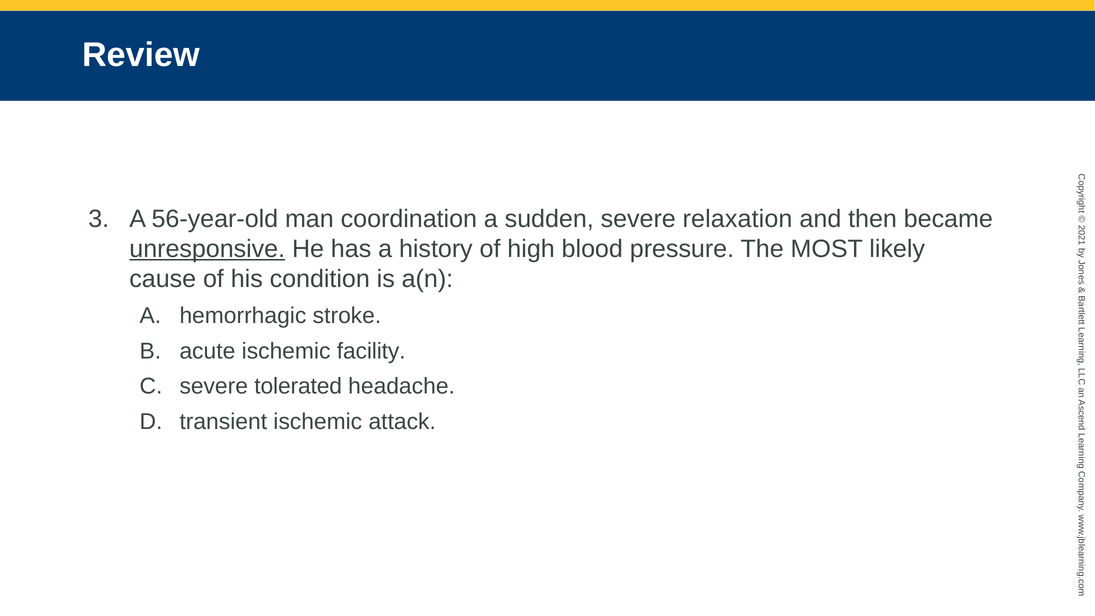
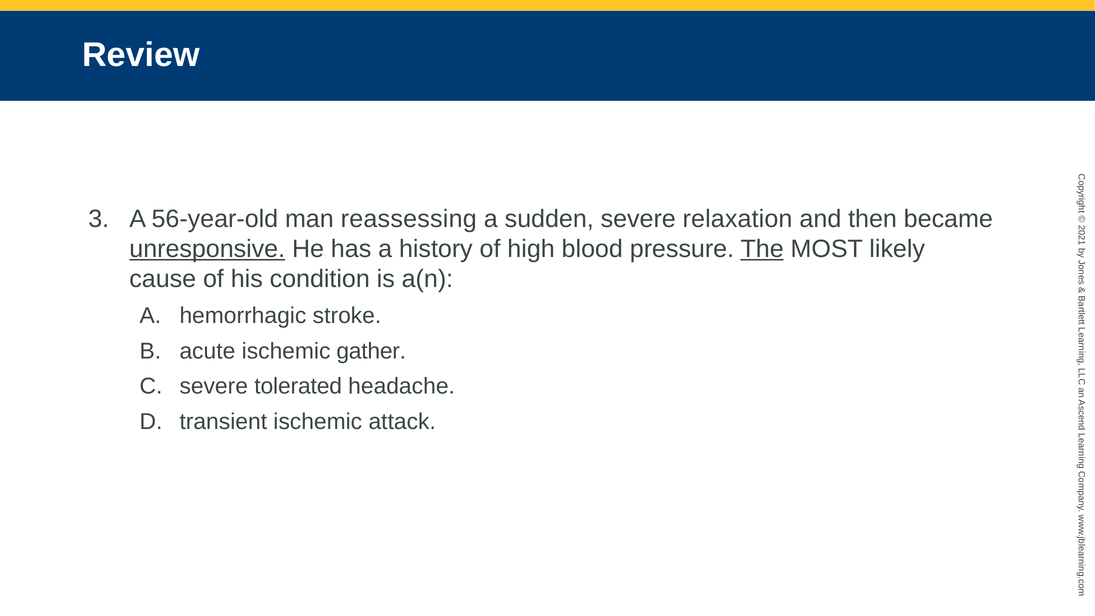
coordination: coordination -> reassessing
The underline: none -> present
facility: facility -> gather
